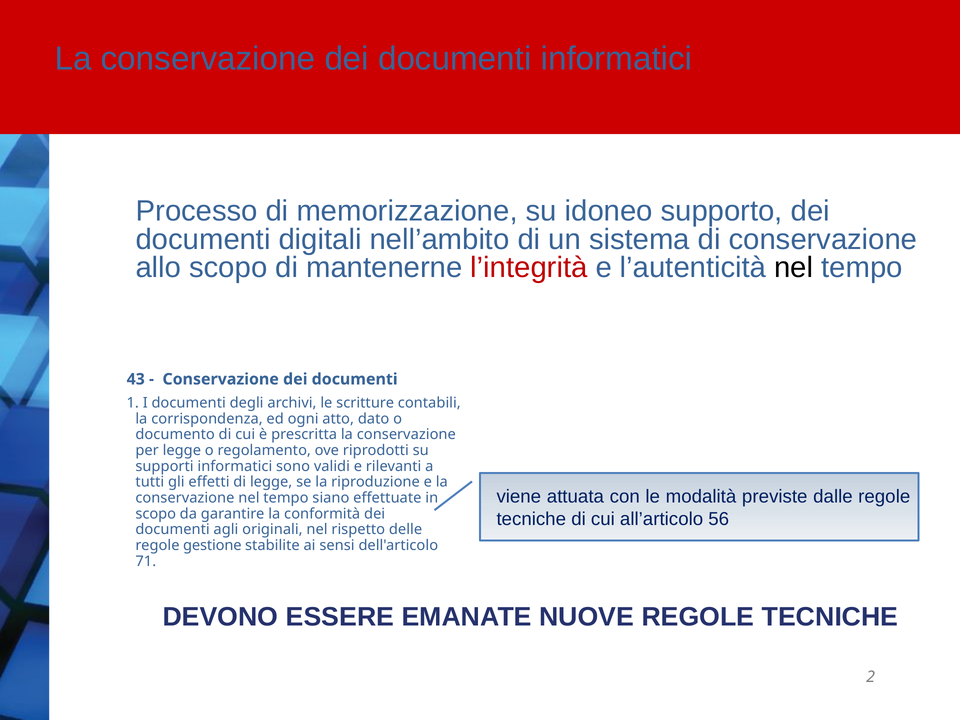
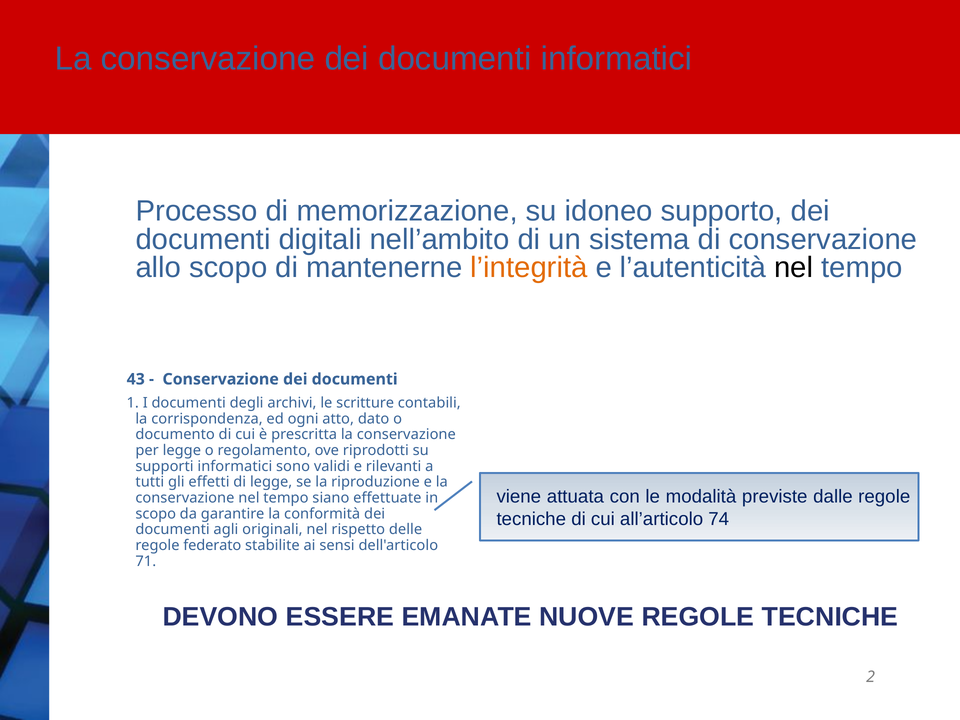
l’integrità colour: red -> orange
56: 56 -> 74
gestione: gestione -> federato
